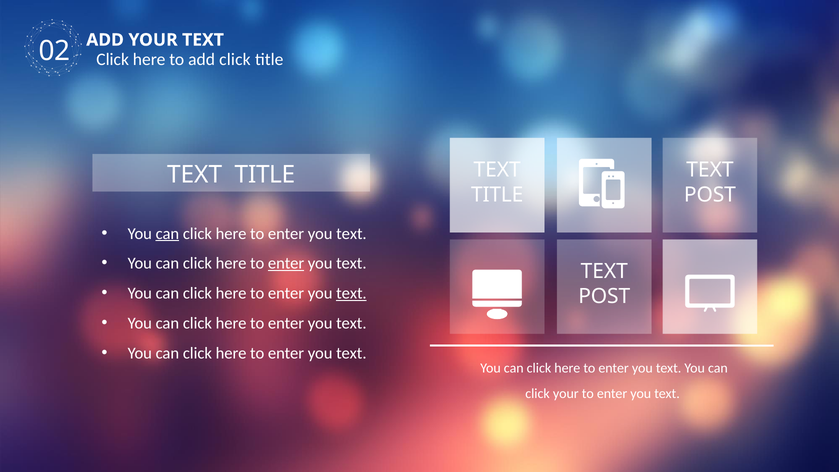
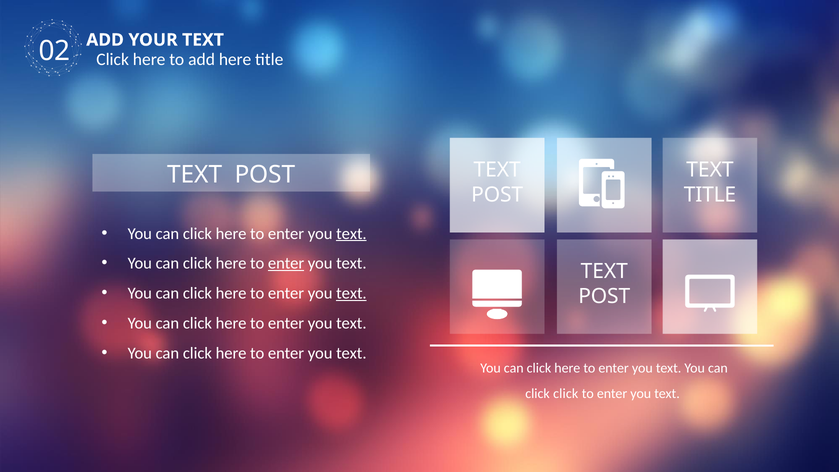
add click: click -> here
TITLE at (265, 174): TITLE -> POST
TITLE at (497, 195): TITLE -> POST
POST at (710, 195): POST -> TITLE
can at (167, 233) underline: present -> none
text at (351, 233) underline: none -> present
click your: your -> click
